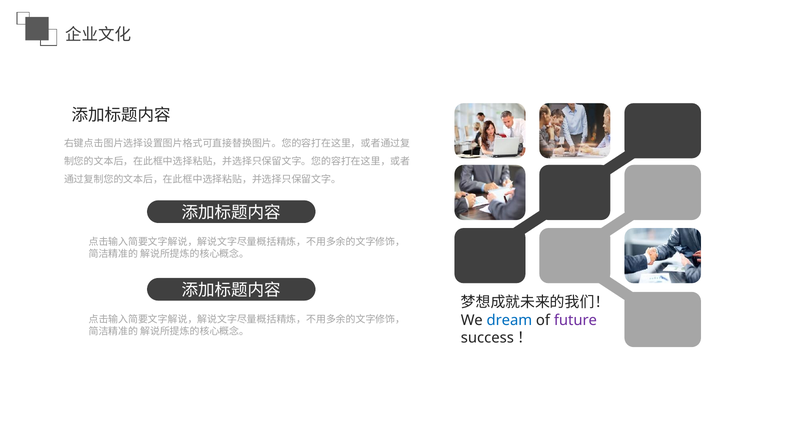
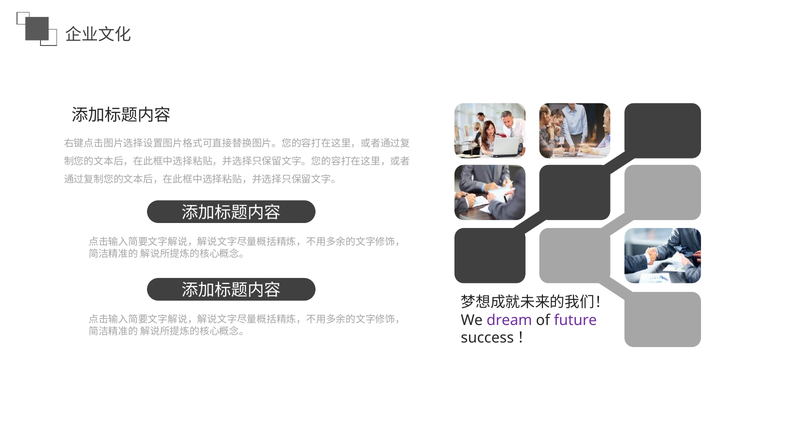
dream colour: blue -> purple
